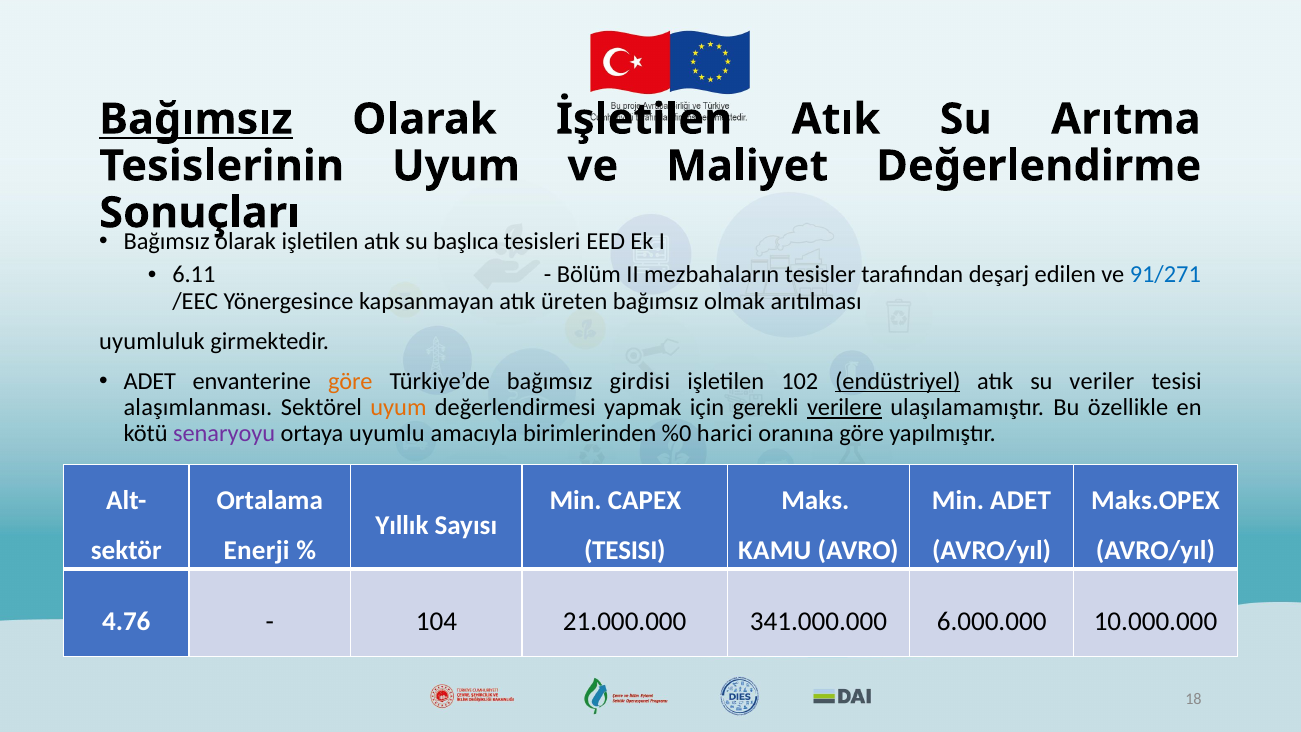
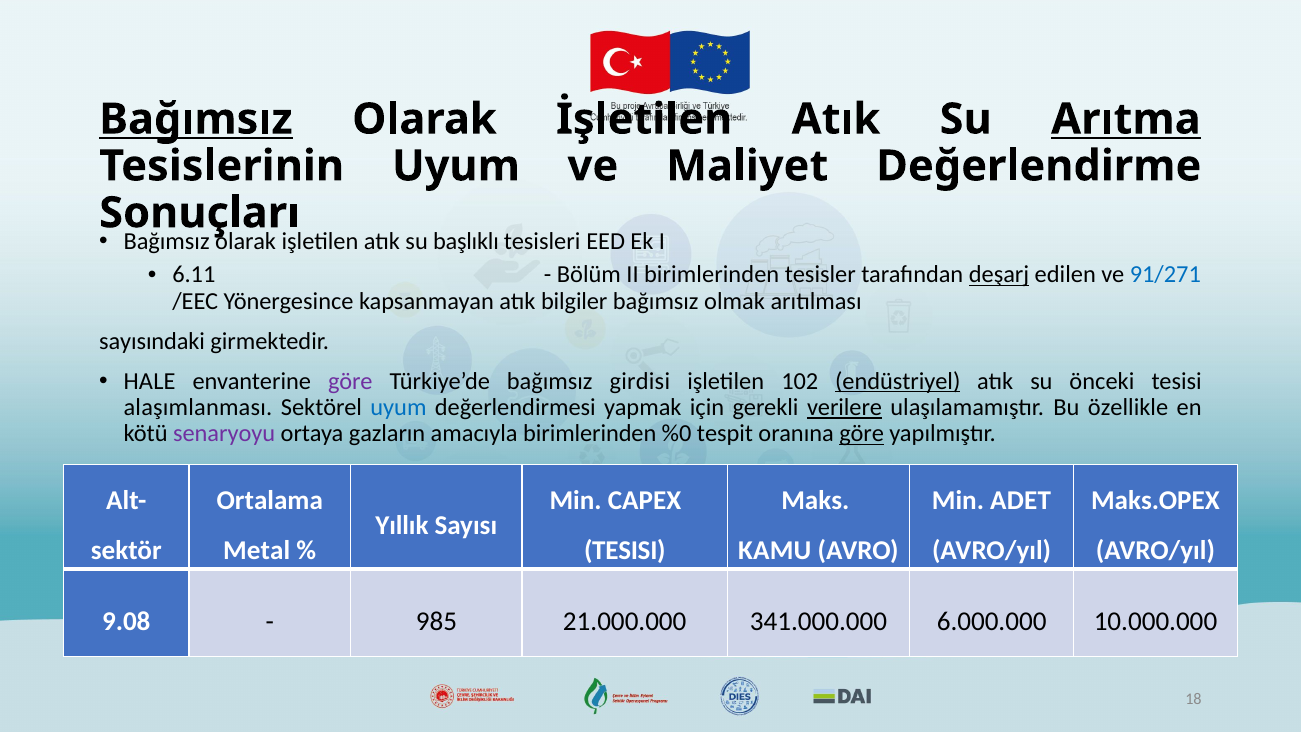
Arıtma underline: none -> present
başlıca: başlıca -> başlıklı
II mezbahaların: mezbahaların -> birimlerinden
deşarj underline: none -> present
üreten: üreten -> bilgiler
uyumluluk: uyumluluk -> sayısındaki
ADET at (150, 381): ADET -> HALE
göre at (350, 381) colour: orange -> purple
veriler: veriler -> önceki
uyum at (398, 407) colour: orange -> blue
uyumlu: uyumlu -> gazların
harici: harici -> tespit
göre at (862, 434) underline: none -> present
Enerji: Enerji -> Metal
4.76: 4.76 -> 9.08
104: 104 -> 985
